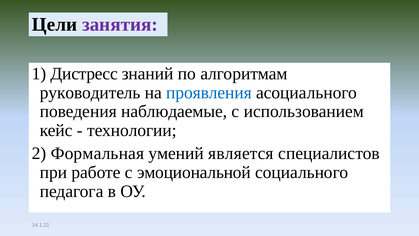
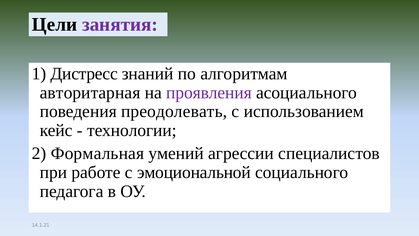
руководитель: руководитель -> авторитарная
проявления colour: blue -> purple
наблюдаемые: наблюдаемые -> преодолевать
является: является -> агрессии
